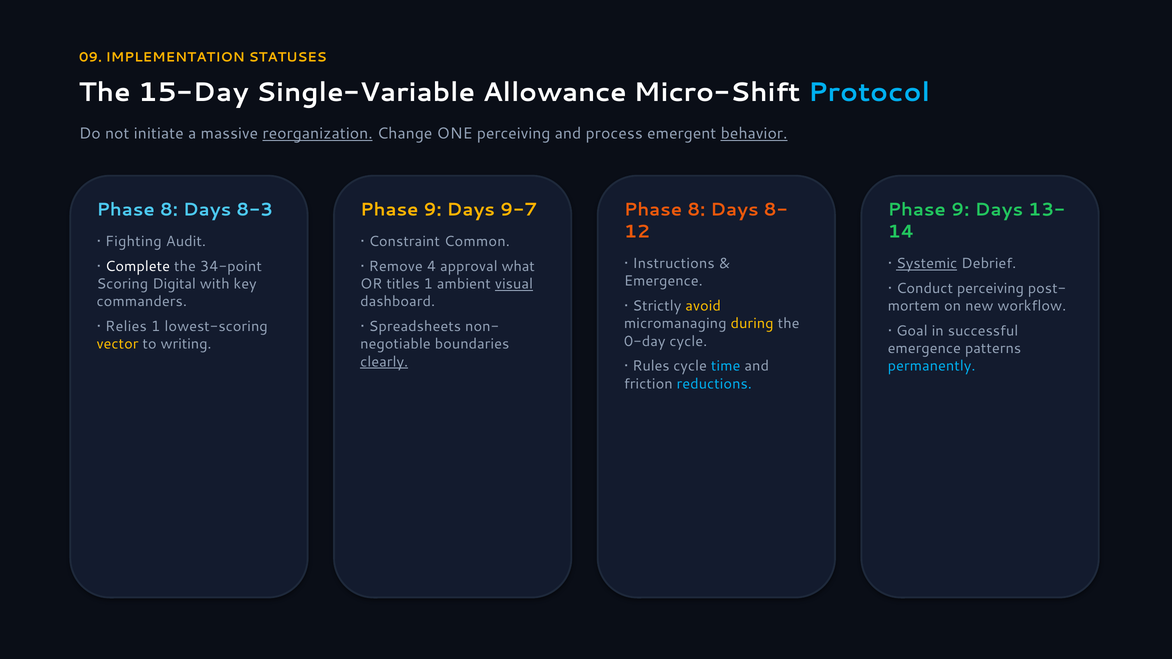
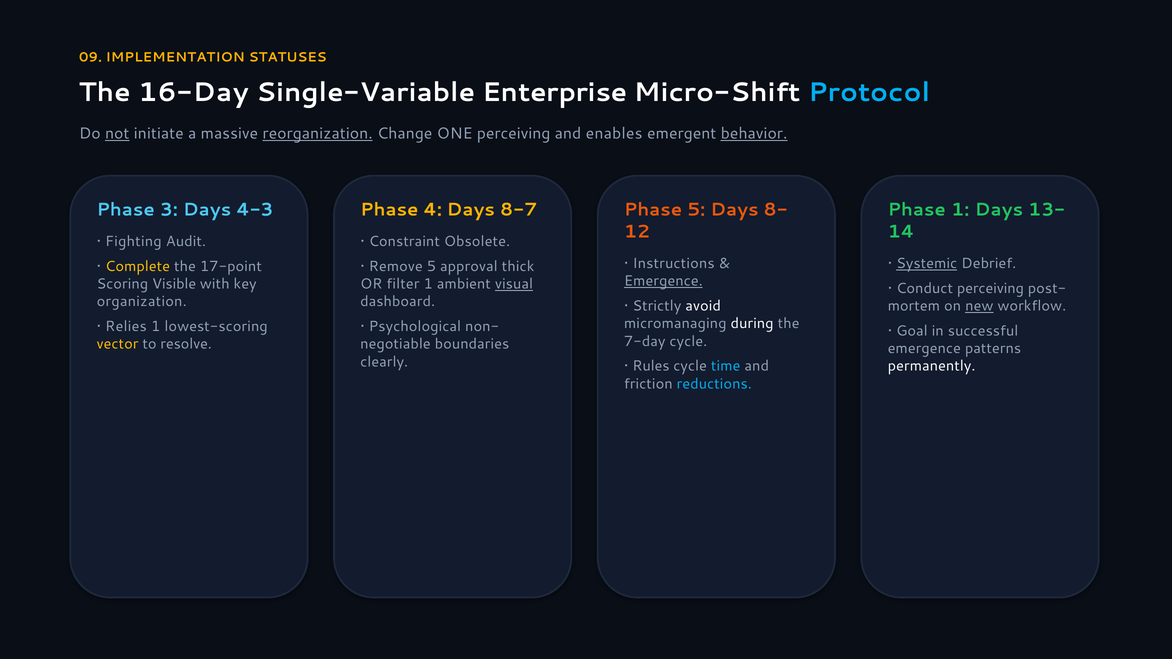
15-Day: 15-Day -> 16-Day
Allowance: Allowance -> Enterprise
not underline: none -> present
process: process -> enables
8 at (169, 210): 8 -> 3
8-3: 8-3 -> 4-3
9 at (433, 210): 9 -> 4
9-7: 9-7 -> 8-7
8 at (696, 210): 8 -> 5
9 at (960, 210): 9 -> 1
Common: Common -> Obsolete
Complete colour: white -> yellow
34-point: 34-point -> 17-point
Remove 4: 4 -> 5
what: what -> thick
Emergence at (663, 281) underline: none -> present
Digital: Digital -> Visible
titles: titles -> filter
commanders: commanders -> organization
avoid colour: yellow -> white
new underline: none -> present
during colour: yellow -> white
Spreadsheets: Spreadsheets -> Psychological
0-day: 0-day -> 7-day
writing: writing -> resolve
clearly underline: present -> none
permanently colour: light blue -> white
